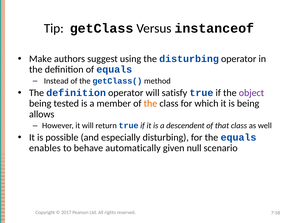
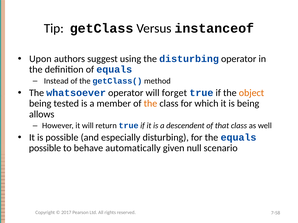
Make: Make -> Upon
definition at (76, 93): definition -> whatsoever
satisfy: satisfy -> forget
object colour: purple -> orange
enables at (45, 148): enables -> possible
